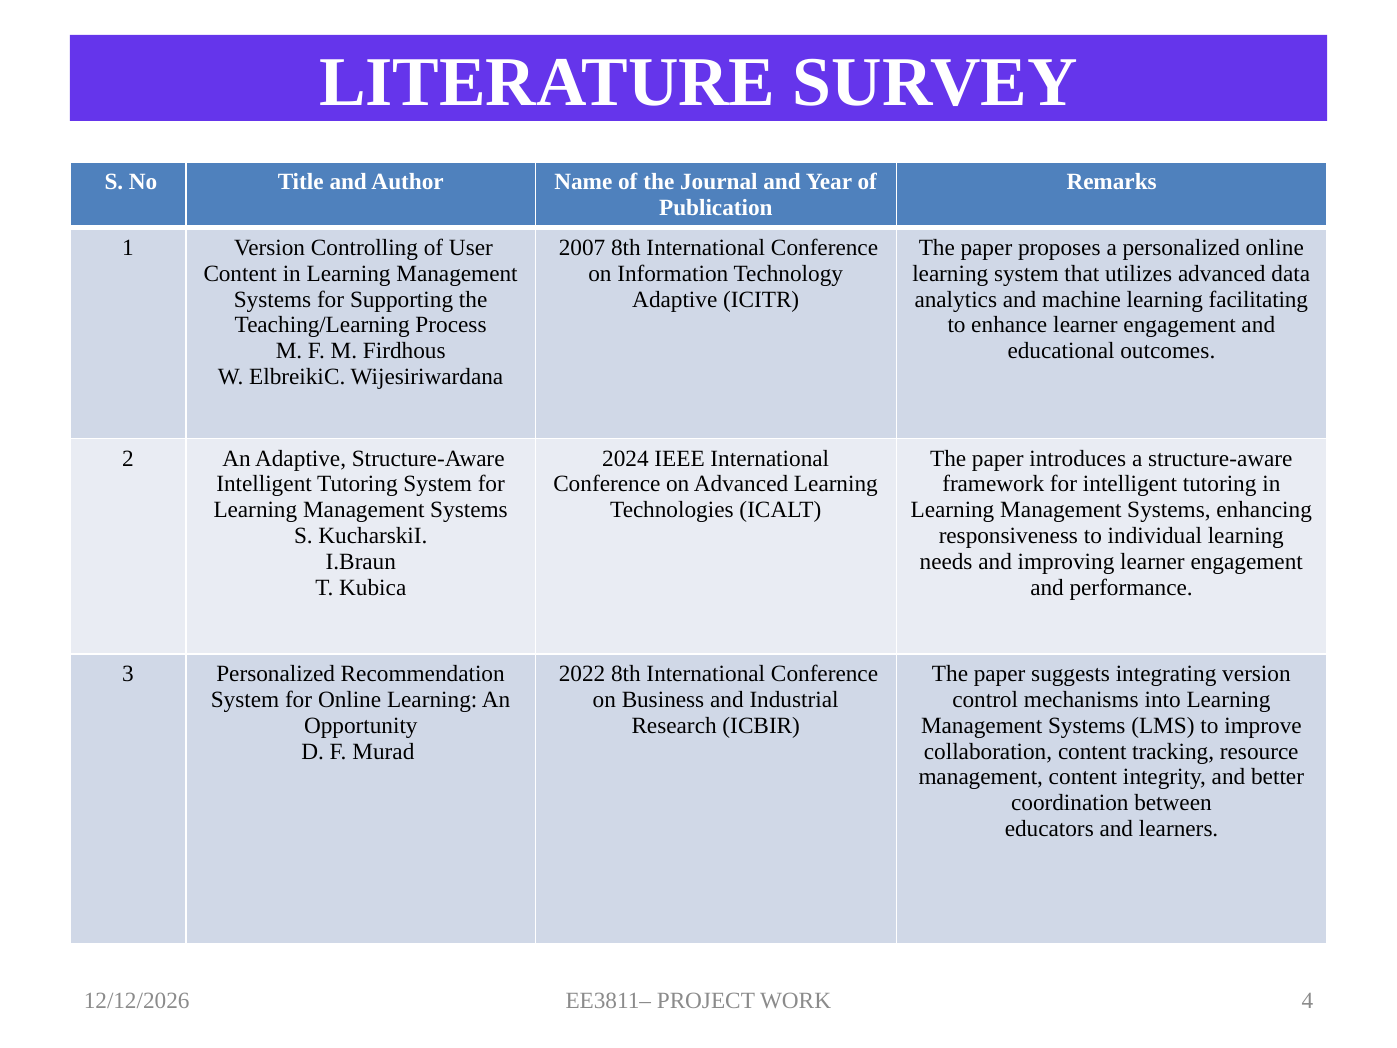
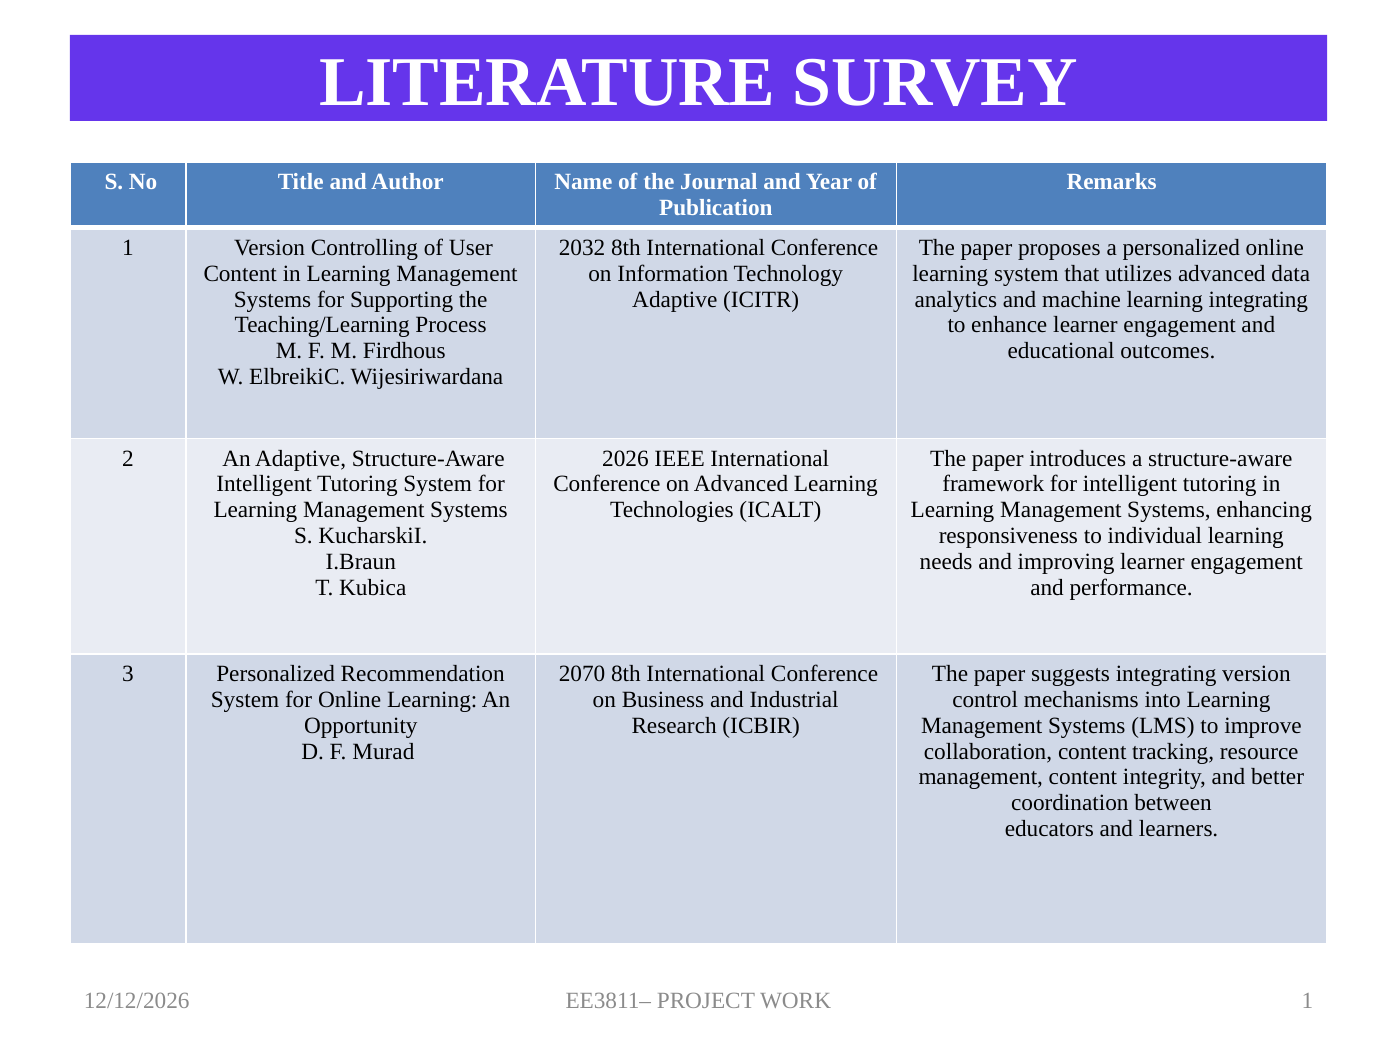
2007: 2007 -> 2032
learning facilitating: facilitating -> integrating
2024: 2024 -> 2026
2022: 2022 -> 2070
4 at (1307, 1001): 4 -> 1
